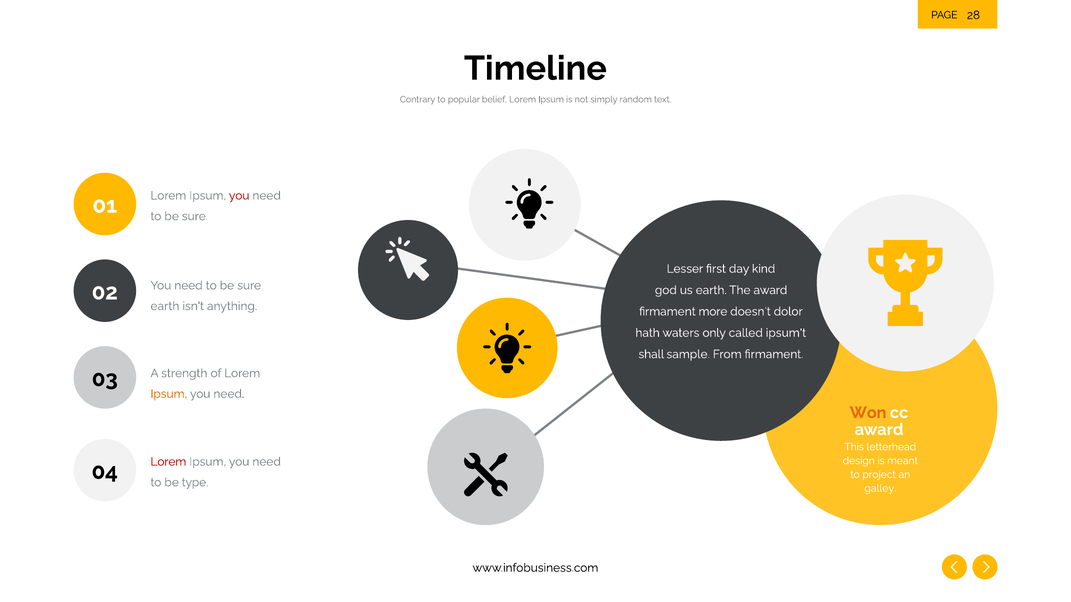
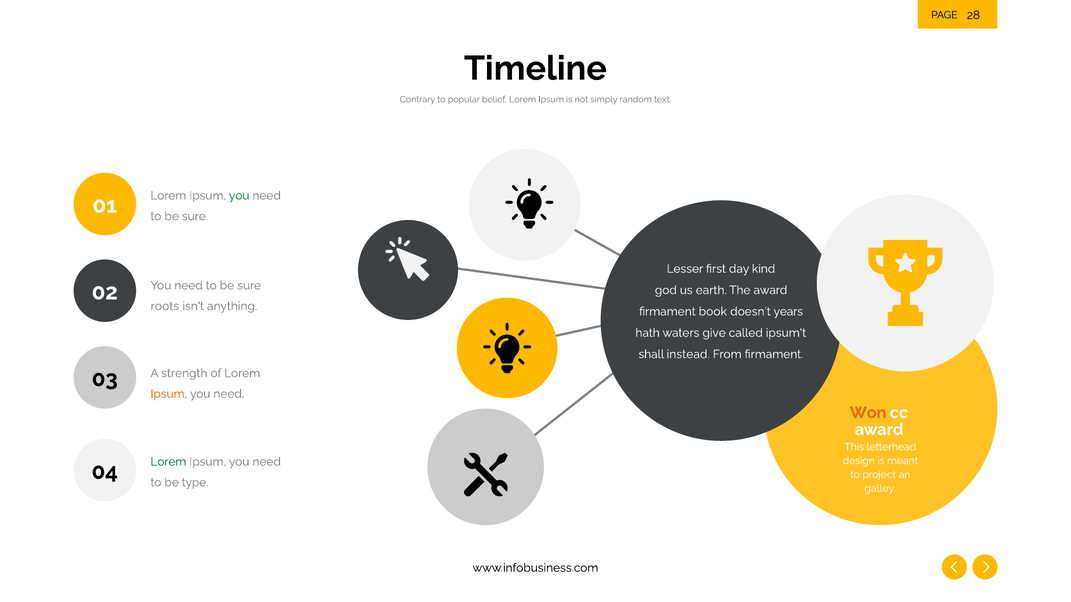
you at (239, 196) colour: red -> green
earth at (165, 306): earth -> roots
more: more -> book
dolor: dolor -> years
only: only -> give
sample: sample -> instead
Lorem at (168, 462) colour: red -> green
